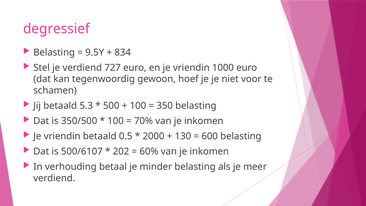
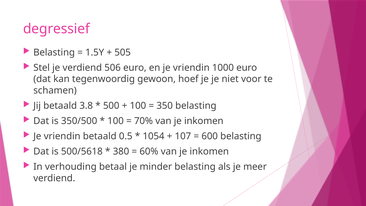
9.5Y: 9.5Y -> 1.5Y
834: 834 -> 505
727: 727 -> 506
5.3: 5.3 -> 3.8
2000: 2000 -> 1054
130: 130 -> 107
500/6107: 500/6107 -> 500/5618
202: 202 -> 380
